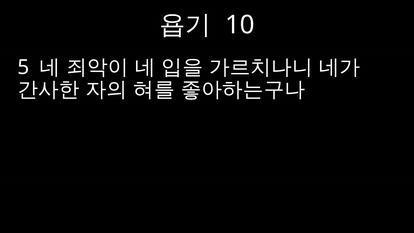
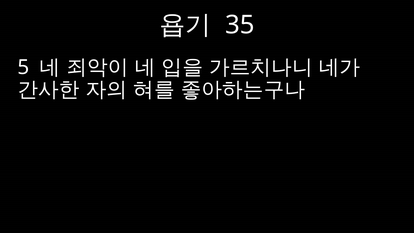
10: 10 -> 35
